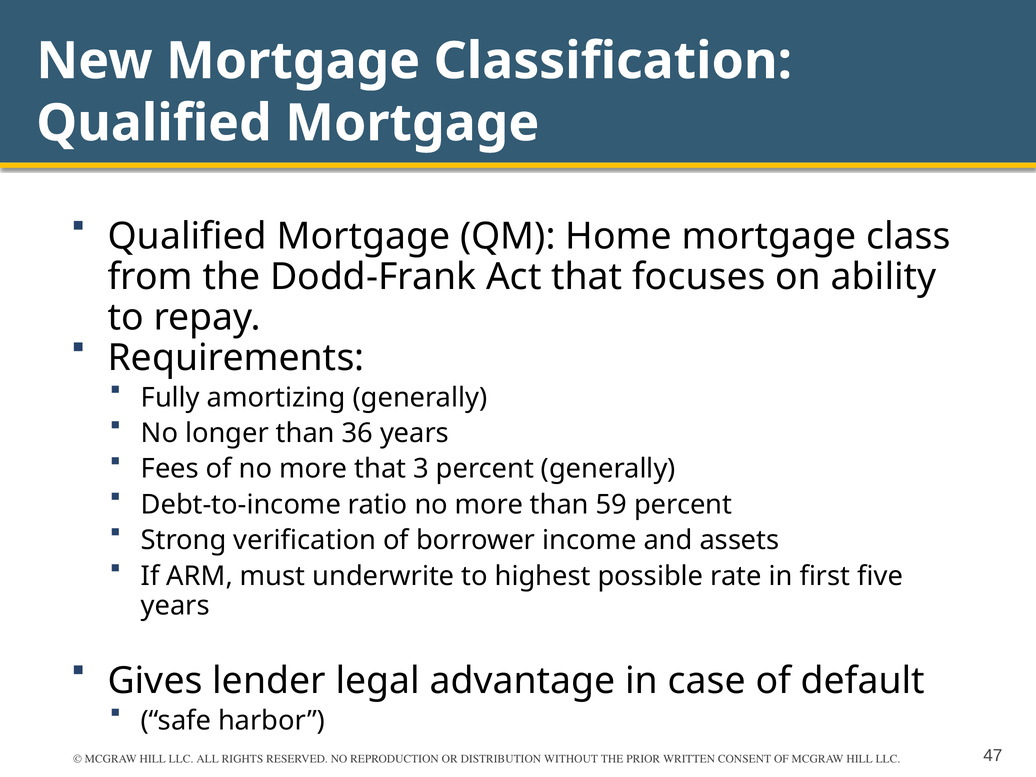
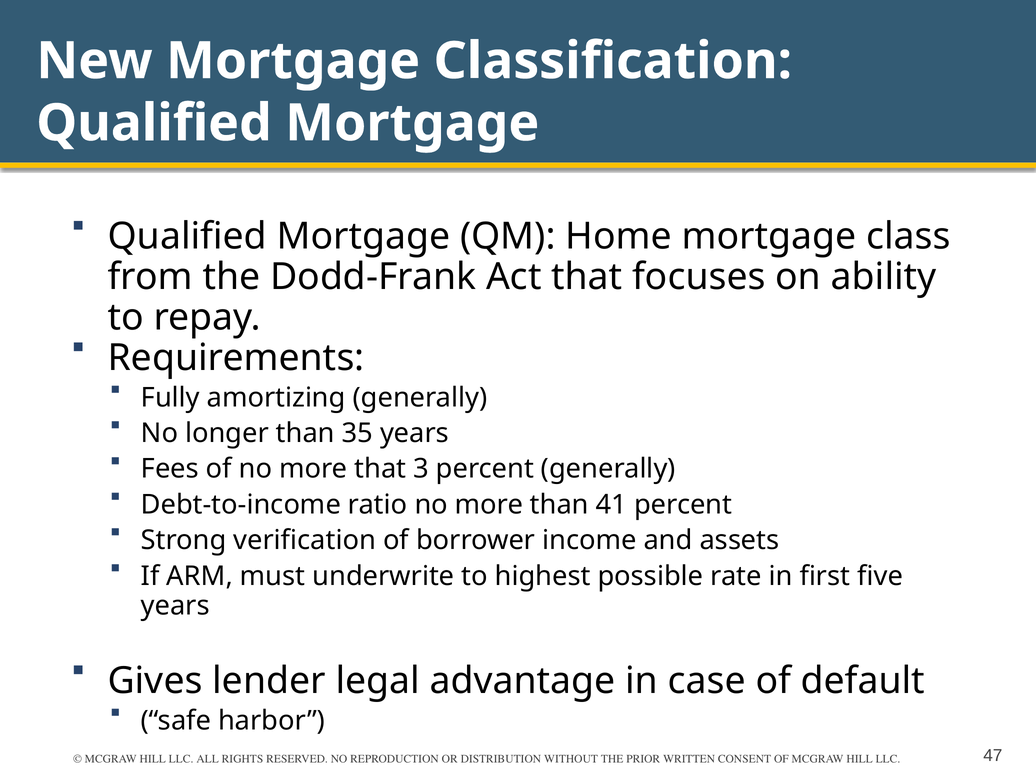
36: 36 -> 35
59: 59 -> 41
